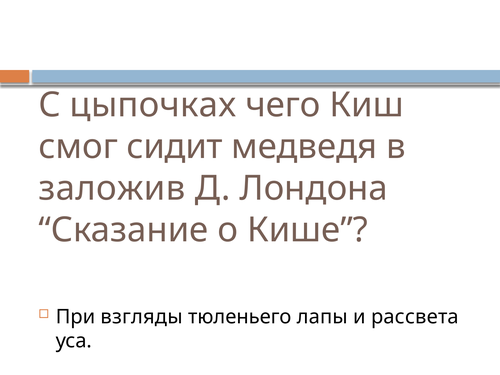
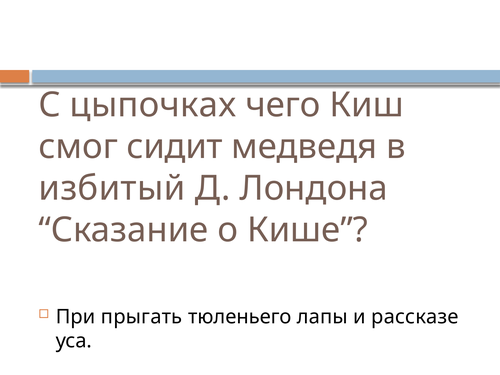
заложив: заложив -> избитый
взгляды: взгляды -> прыгать
рассвета: рассвета -> рассказе
